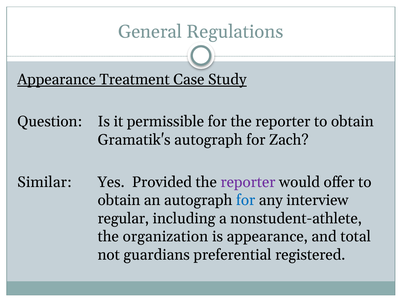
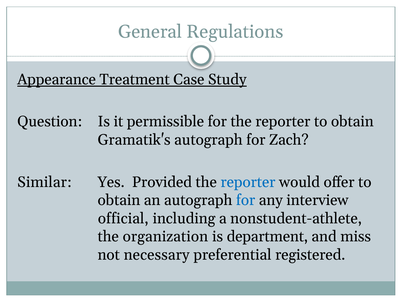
reporter at (248, 182) colour: purple -> blue
regular: regular -> official
is appearance: appearance -> department
total: total -> miss
guardians: guardians -> necessary
